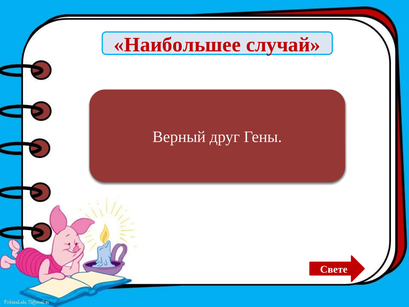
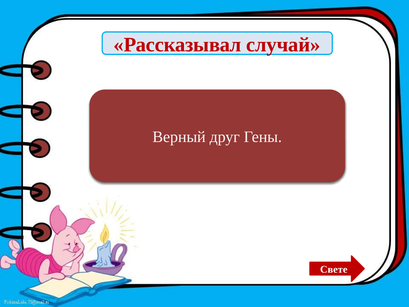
Наибольшее: Наибольшее -> Рассказывал
